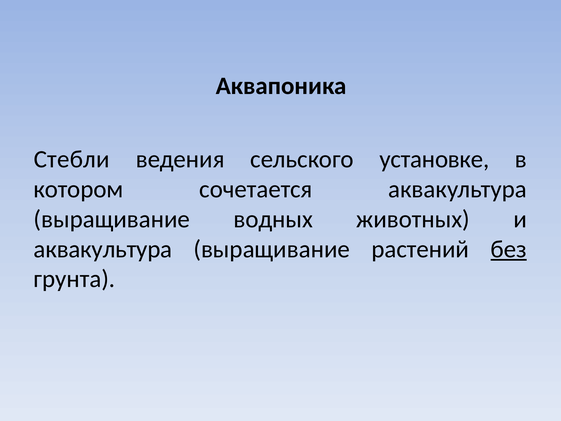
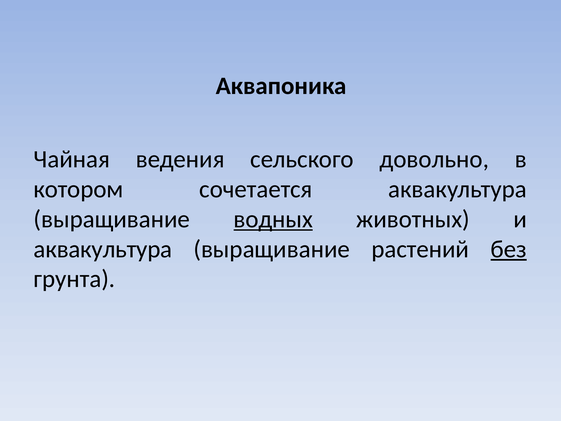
Стебли: Стебли -> Чайная
установке: установке -> довольно
водных underline: none -> present
